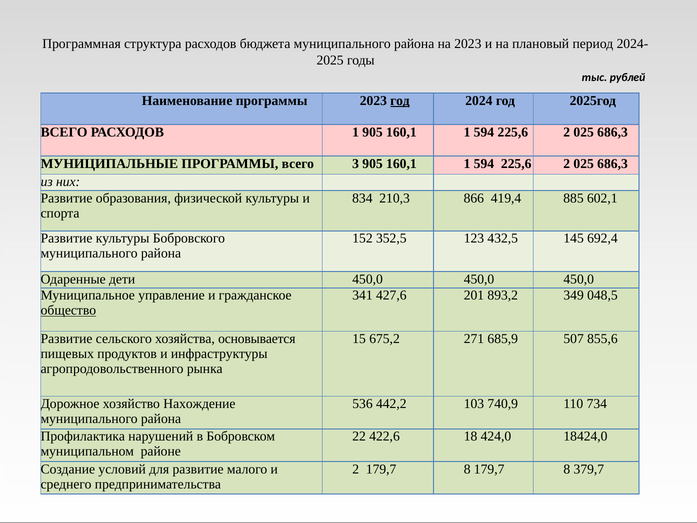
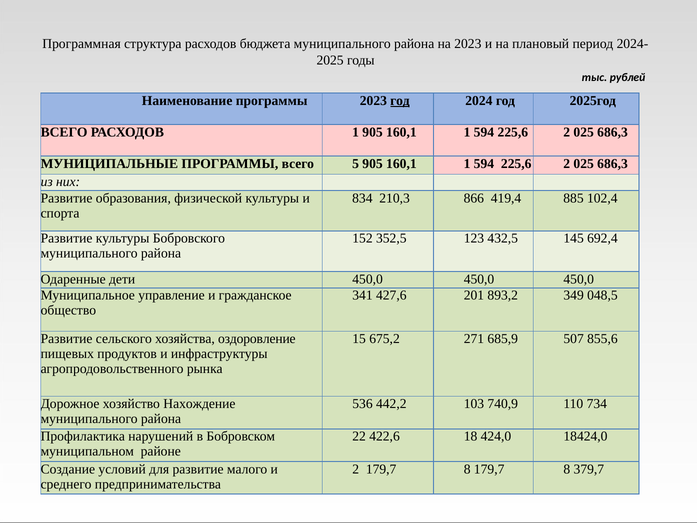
3: 3 -> 5
602,1: 602,1 -> 102,4
общество underline: present -> none
основывается: основывается -> оздоровление
